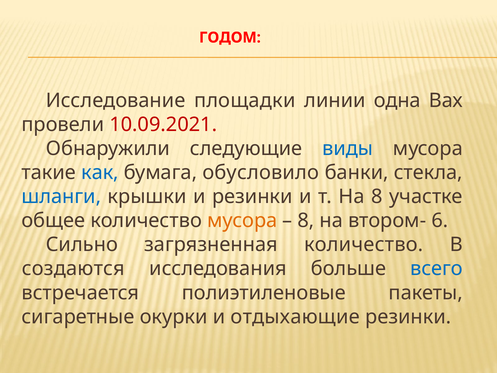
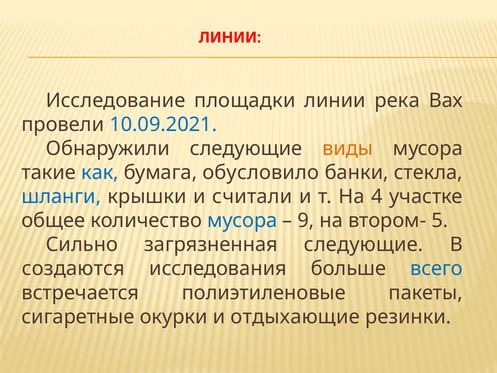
ГОДОМ at (230, 38): ГОДОМ -> ЛИНИИ
одна: одна -> река
10.09.2021 colour: red -> blue
виды colour: blue -> orange
и резинки: резинки -> считали
На 8: 8 -> 4
мусора at (242, 220) colour: orange -> blue
8 at (306, 220): 8 -> 9
6: 6 -> 5
загрязненная количество: количество -> следующие
